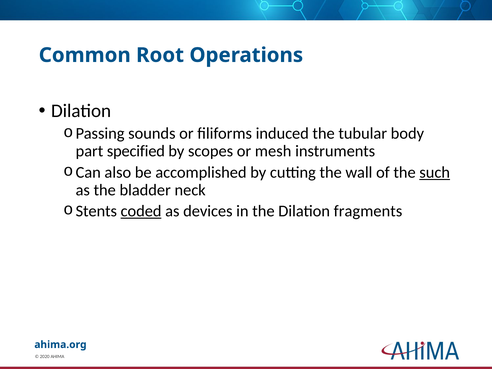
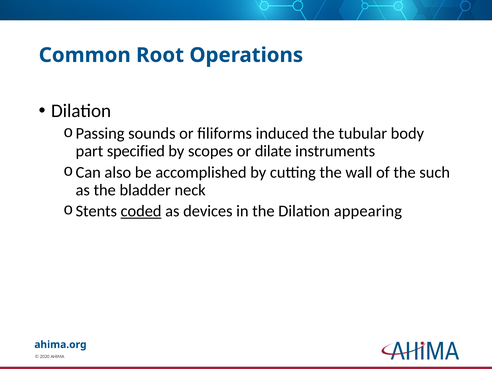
mesh: mesh -> dilate
such underline: present -> none
fragments: fragments -> appearing
